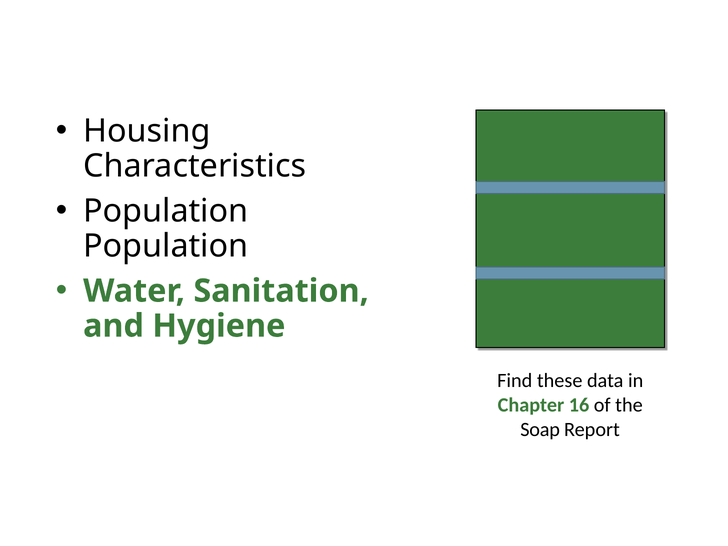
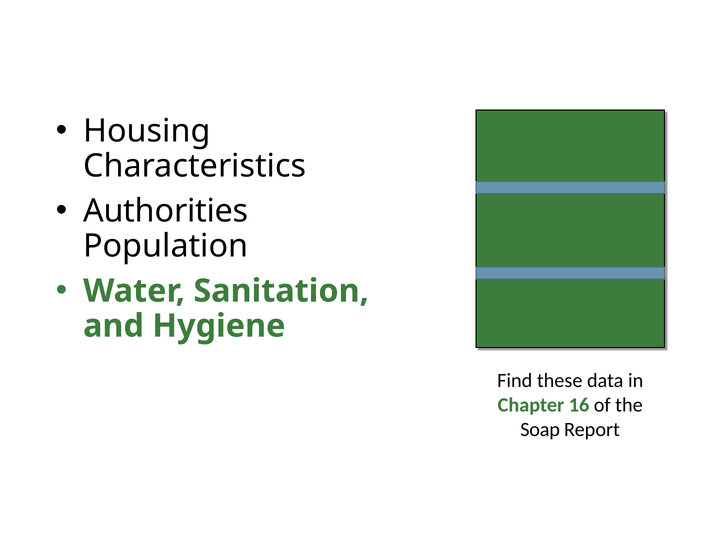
Population at (166, 211): Population -> Authorities
